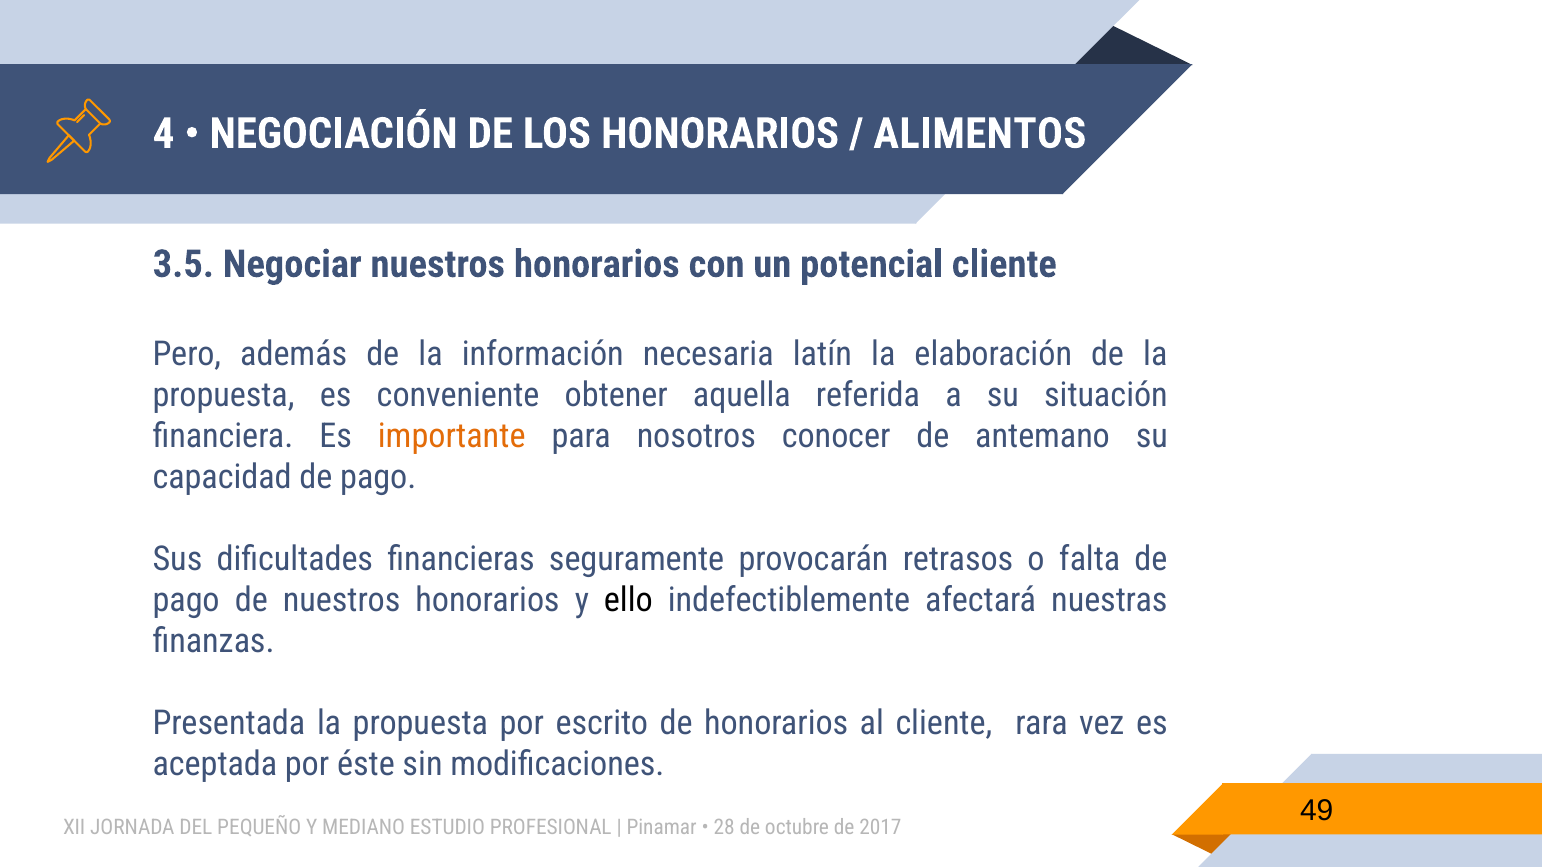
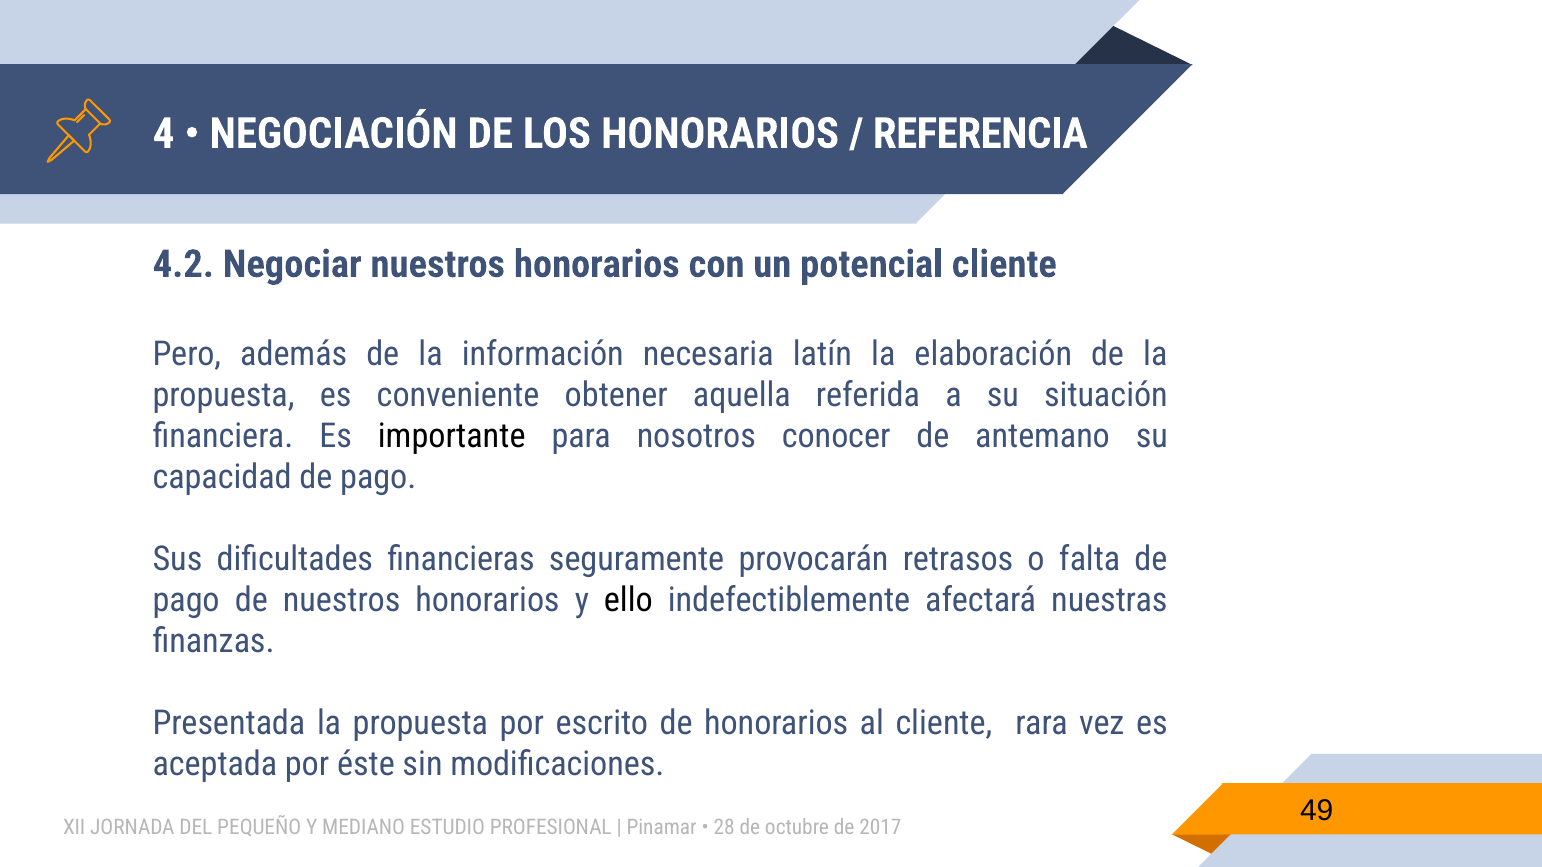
ALIMENTOS: ALIMENTOS -> REFERENCIA
3.5: 3.5 -> 4.2
importante colour: orange -> black
